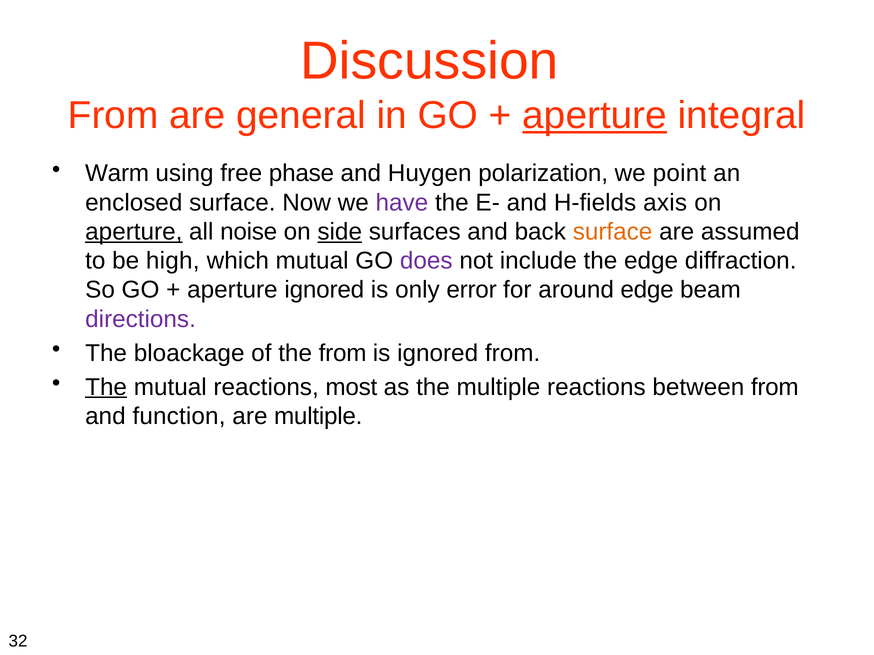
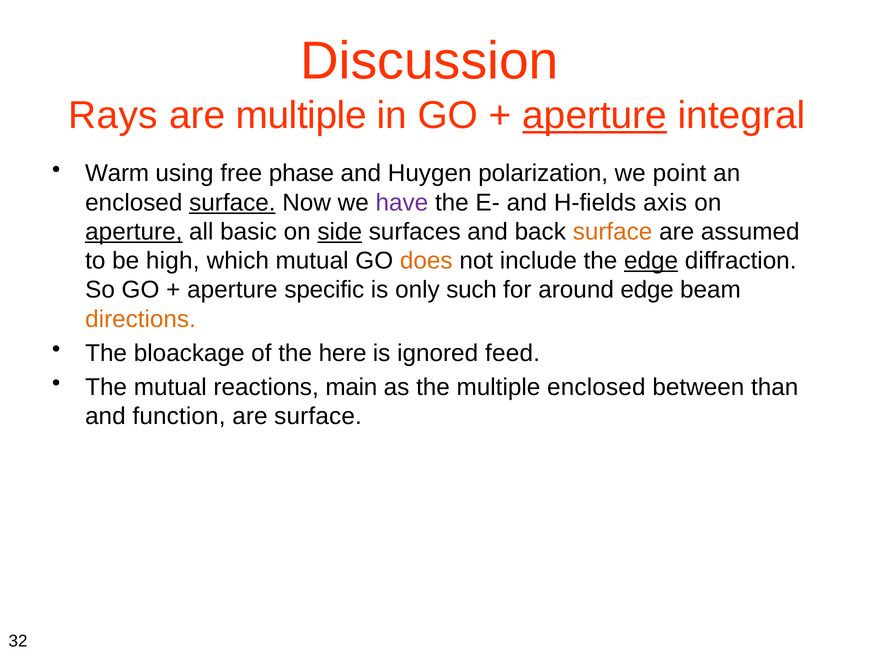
From at (113, 116): From -> Rays
are general: general -> multiple
surface at (232, 203) underline: none -> present
noise: noise -> basic
does colour: purple -> orange
edge at (651, 261) underline: none -> present
aperture ignored: ignored -> specific
error: error -> such
directions colour: purple -> orange
the from: from -> here
ignored from: from -> feed
The at (106, 387) underline: present -> none
most: most -> main
multiple reactions: reactions -> enclosed
between from: from -> than
are multiple: multiple -> surface
